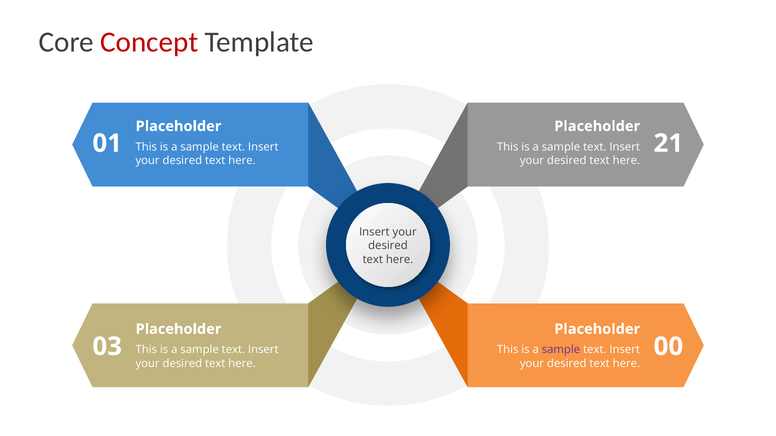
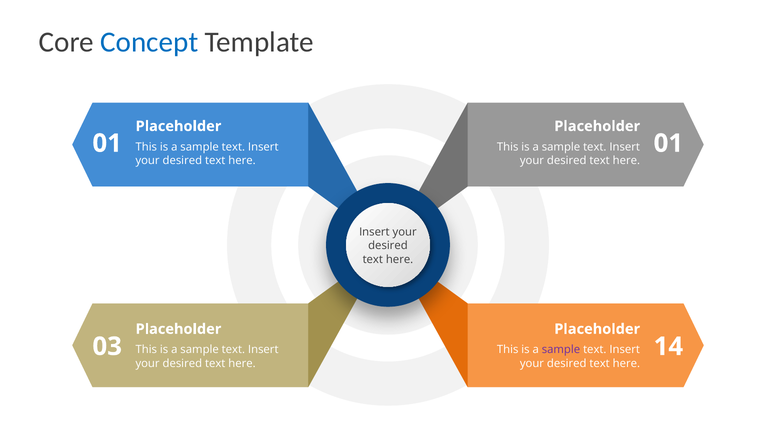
Concept colour: red -> blue
01 21: 21 -> 01
00: 00 -> 14
